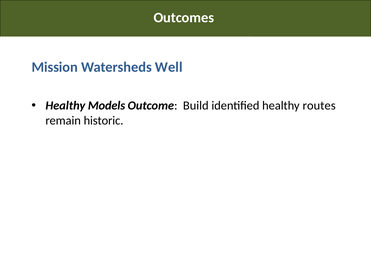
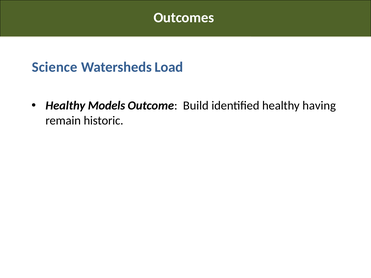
Mission: Mission -> Science
Well: Well -> Load
routes: routes -> having
